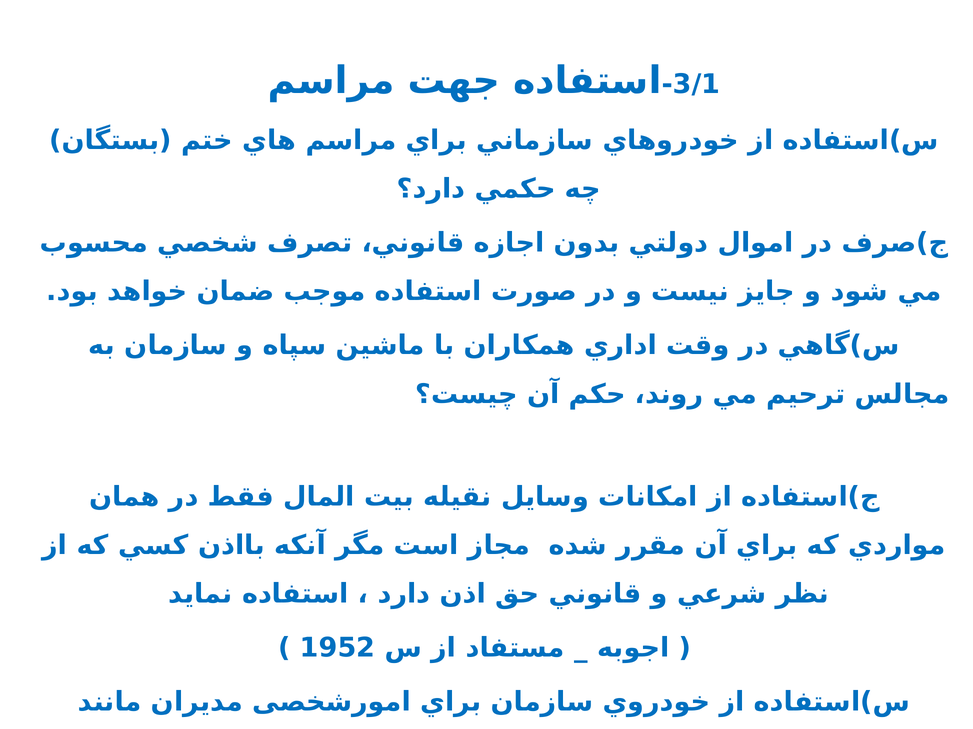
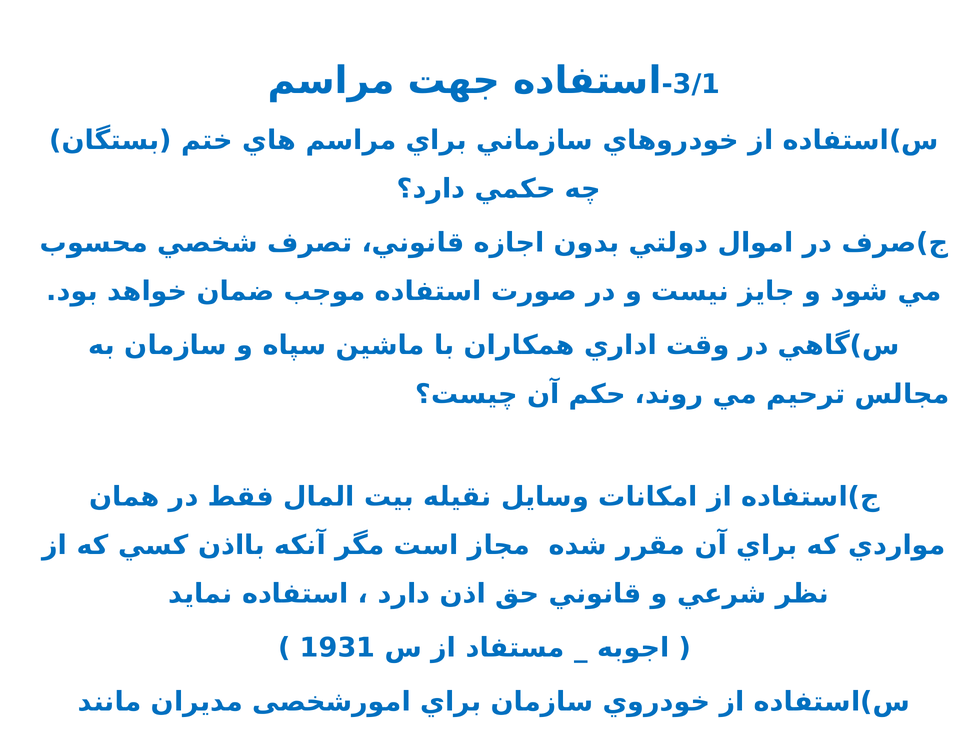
1952: 1952 -> 1931
